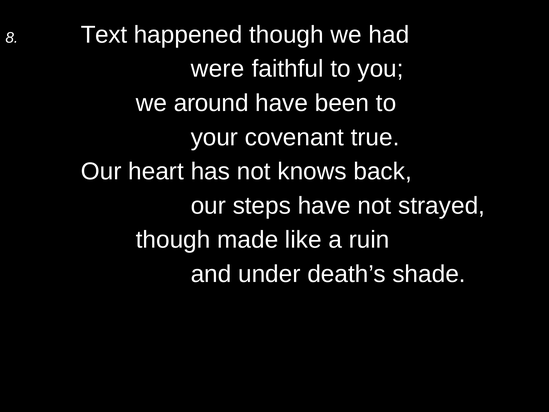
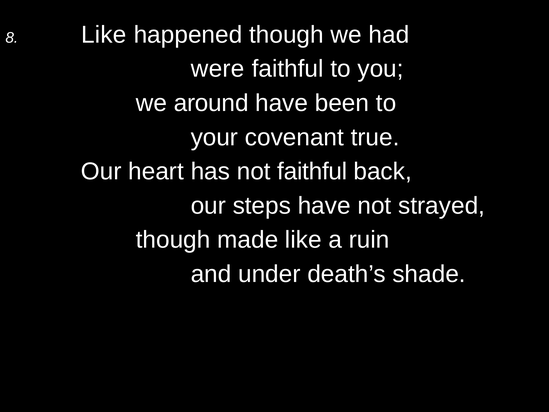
8 Text: Text -> Like
not knows: knows -> faithful
